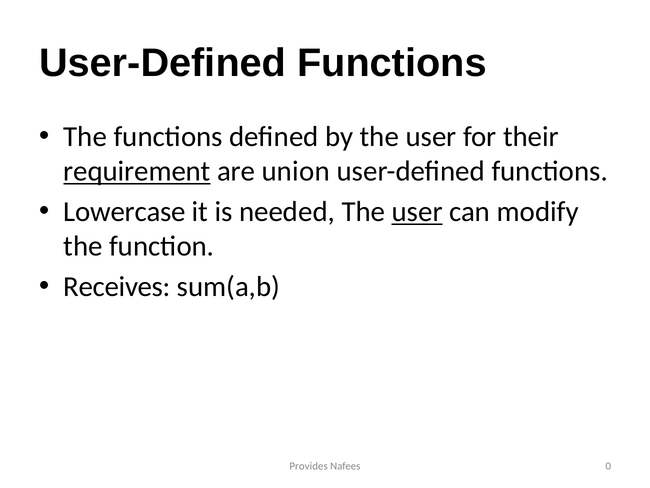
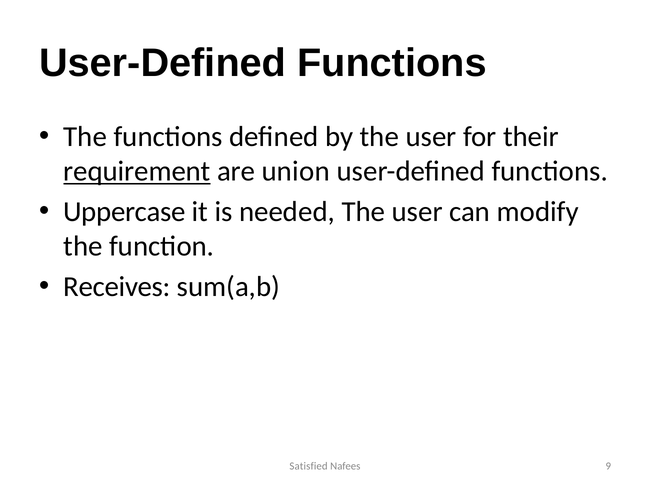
Lowercase: Lowercase -> Uppercase
user at (417, 211) underline: present -> none
Provides: Provides -> Satisfied
0: 0 -> 9
